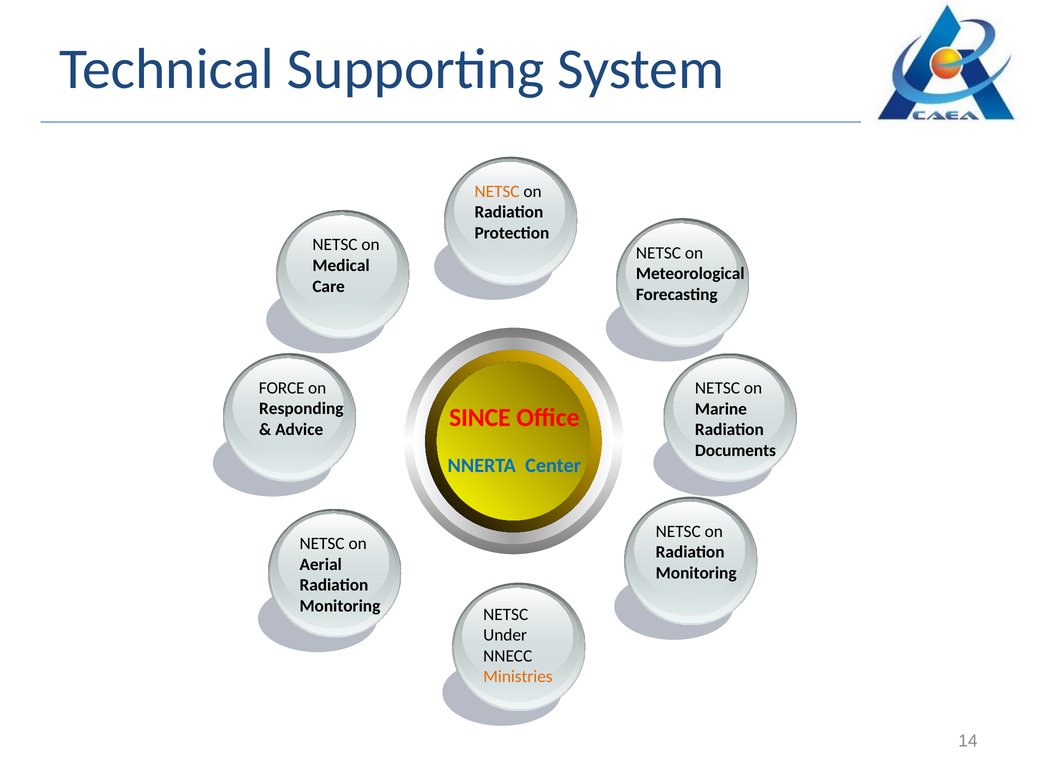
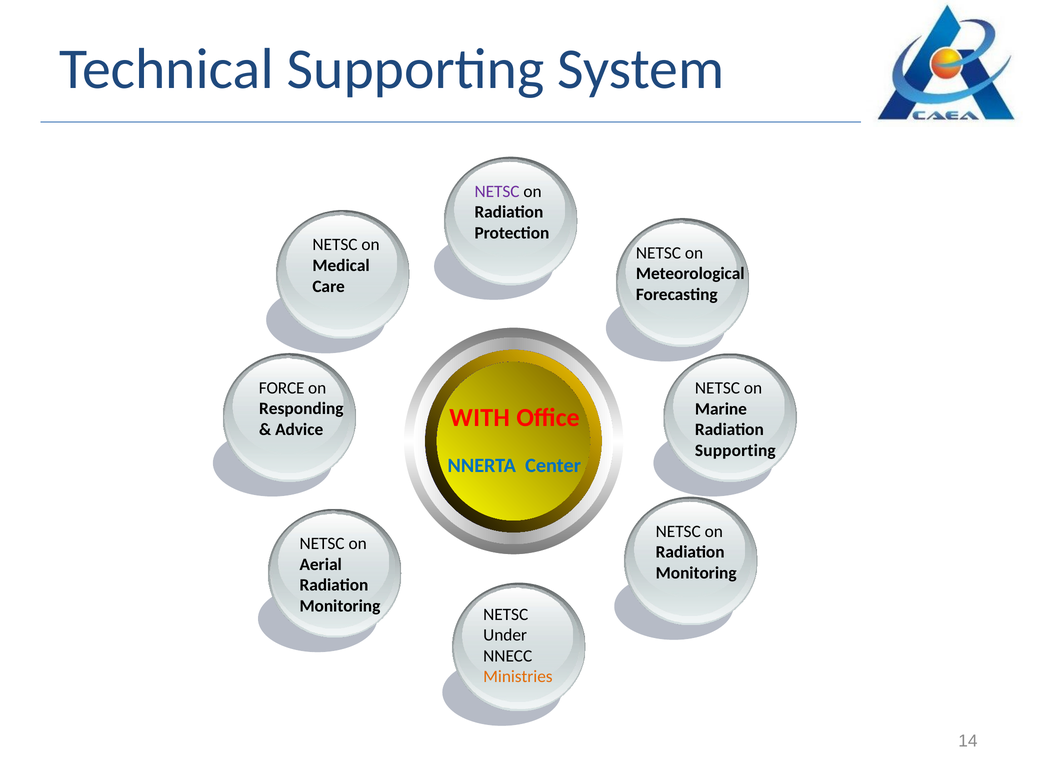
NETSC at (497, 191) colour: orange -> purple
SINCE: SINCE -> WITH
Documents at (735, 450): Documents -> Supporting
